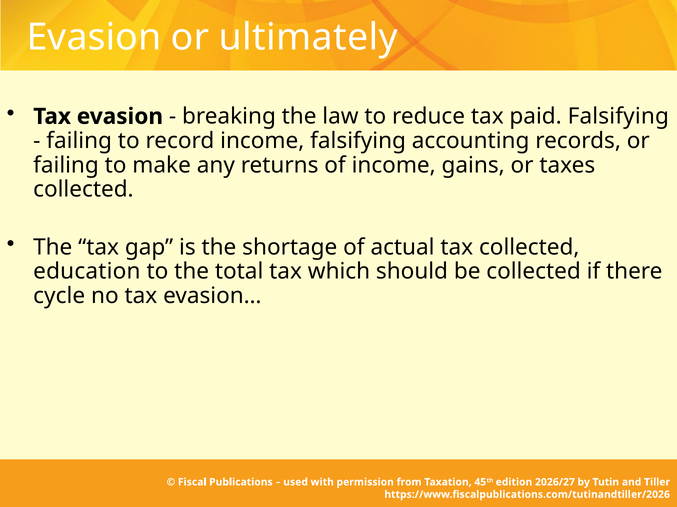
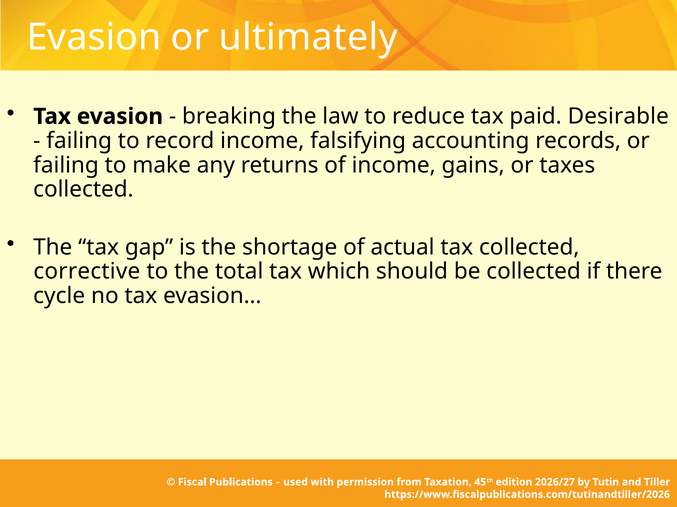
paid Falsifying: Falsifying -> Desirable
education: education -> corrective
